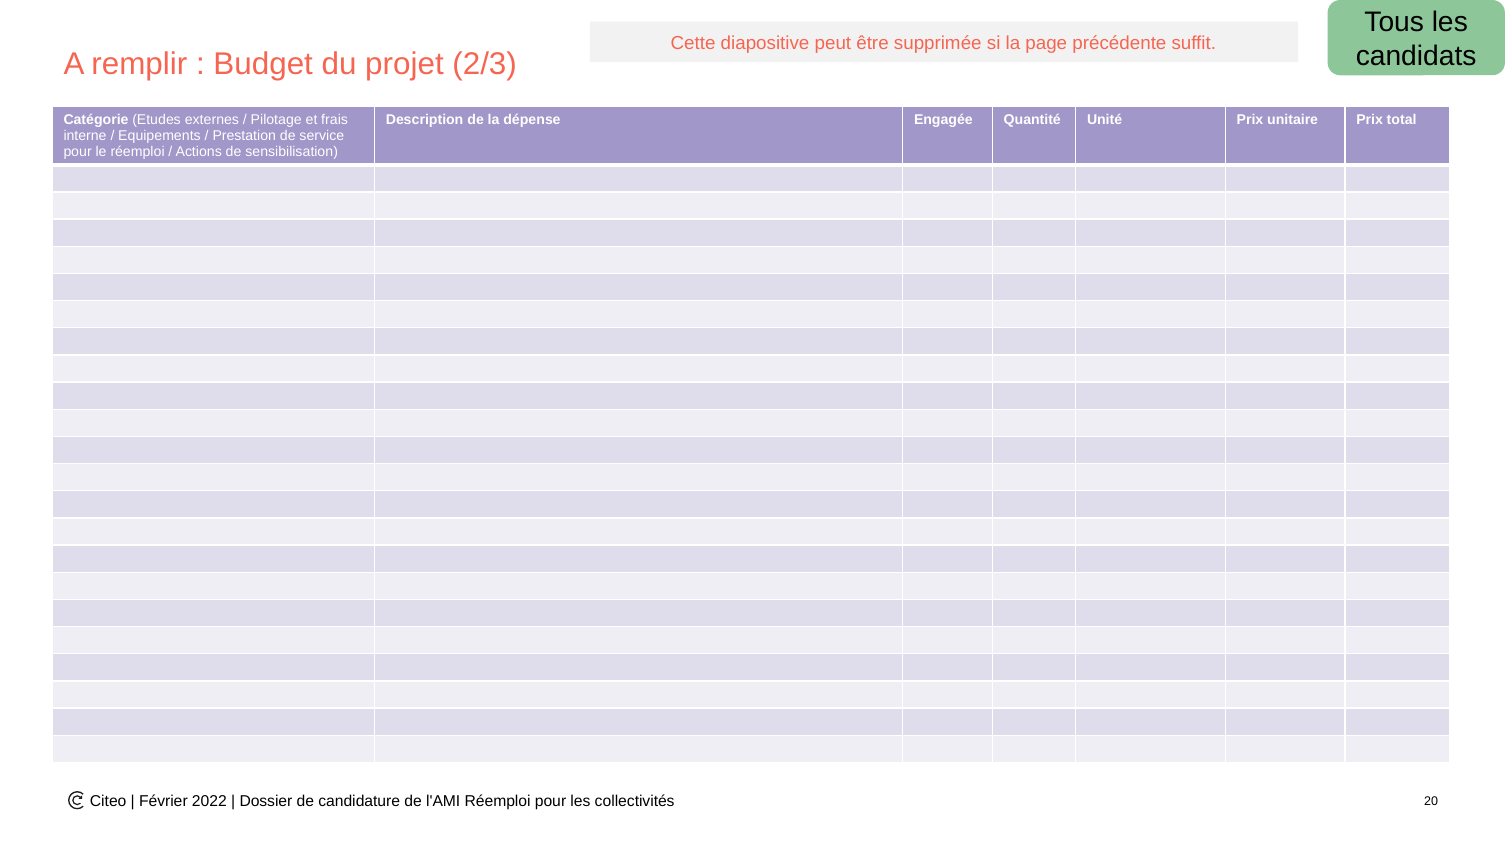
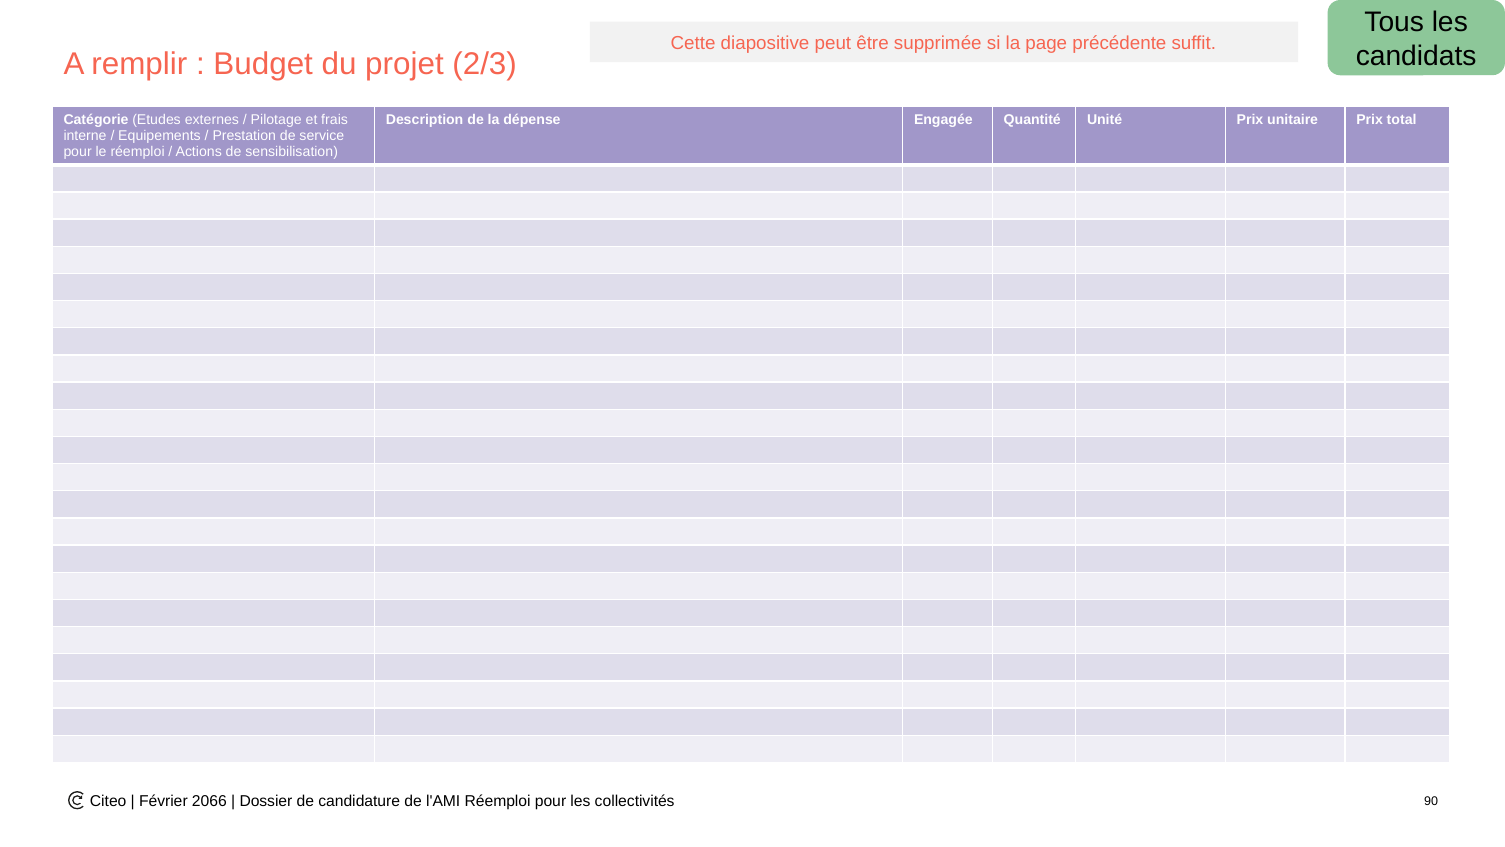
2022: 2022 -> 2066
20: 20 -> 90
